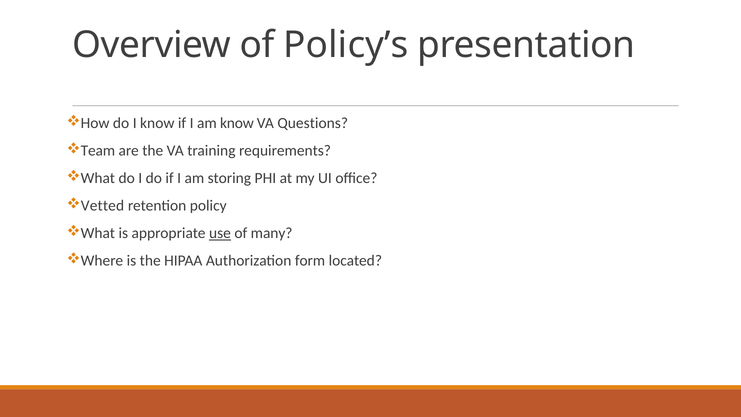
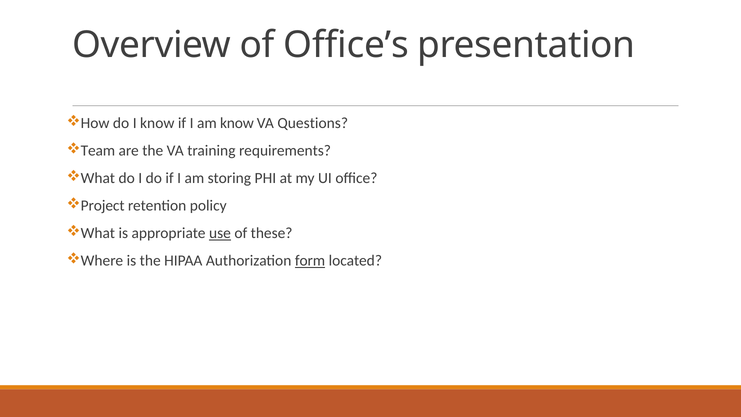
Policy’s: Policy’s -> Office’s
Vetted: Vetted -> Project
many: many -> these
form underline: none -> present
